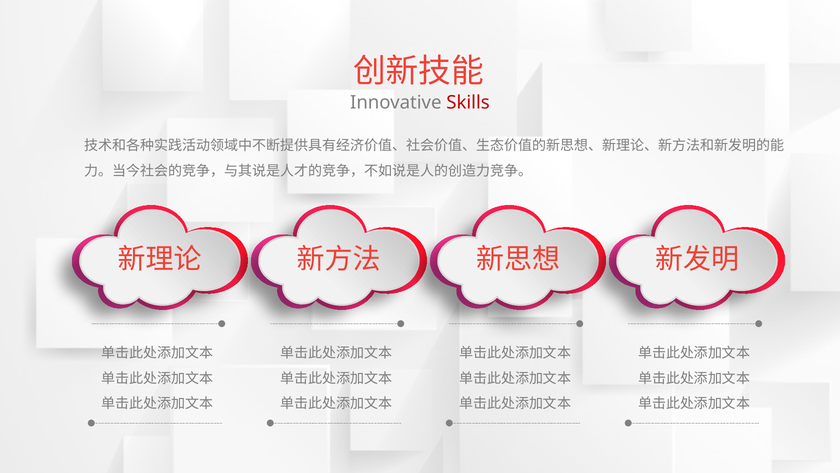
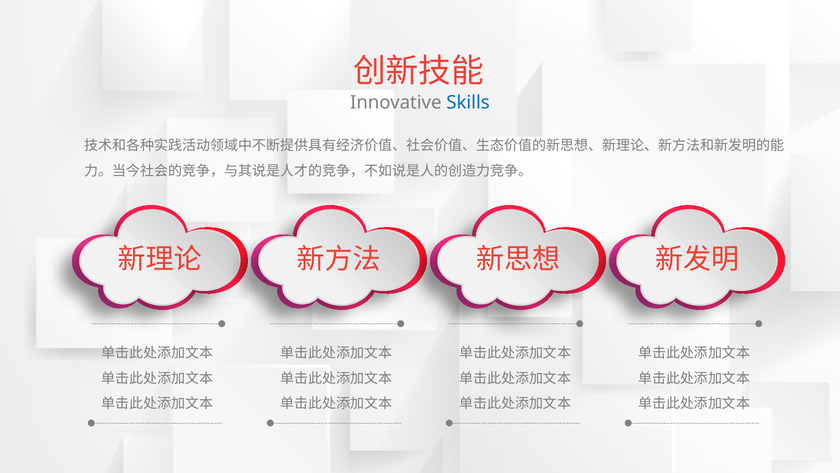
Skills colour: red -> blue
